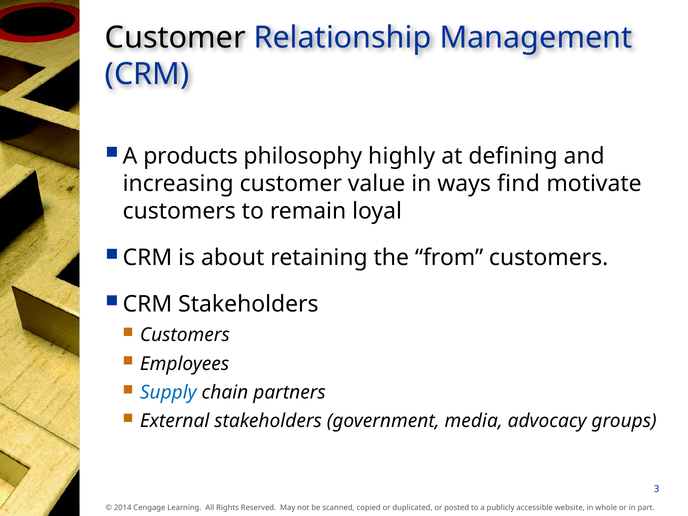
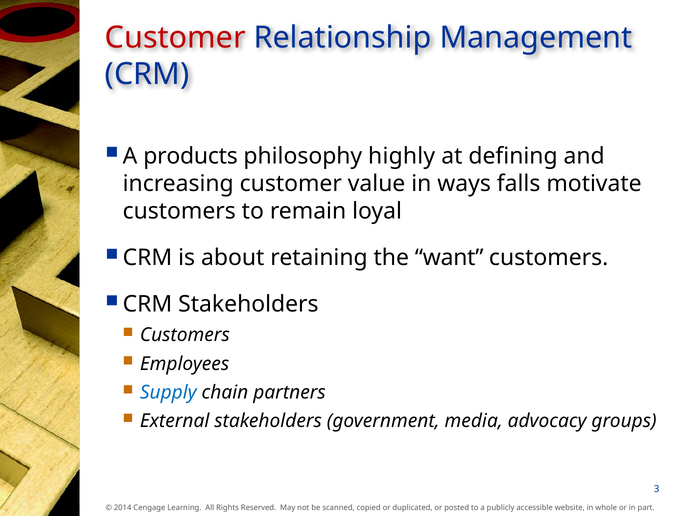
Customer at (175, 37) colour: black -> red
find: find -> falls
from: from -> want
